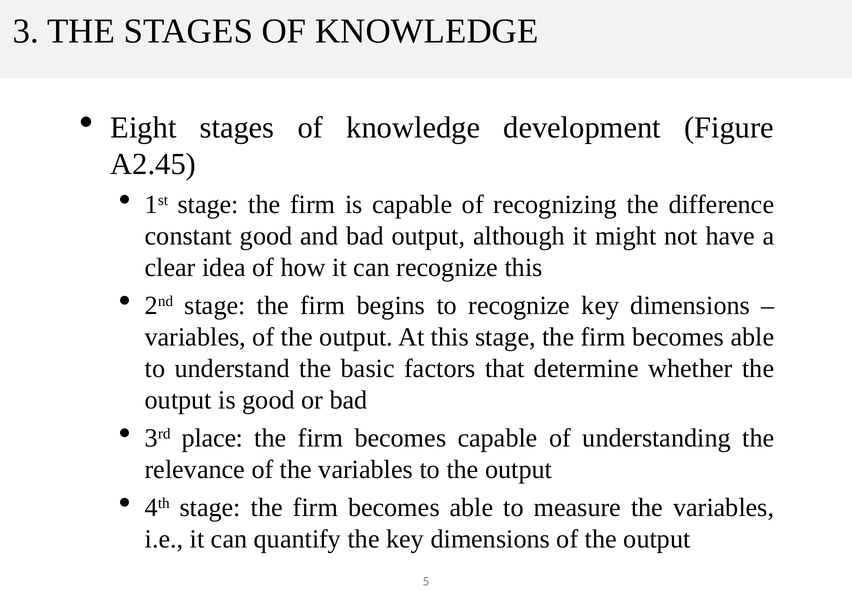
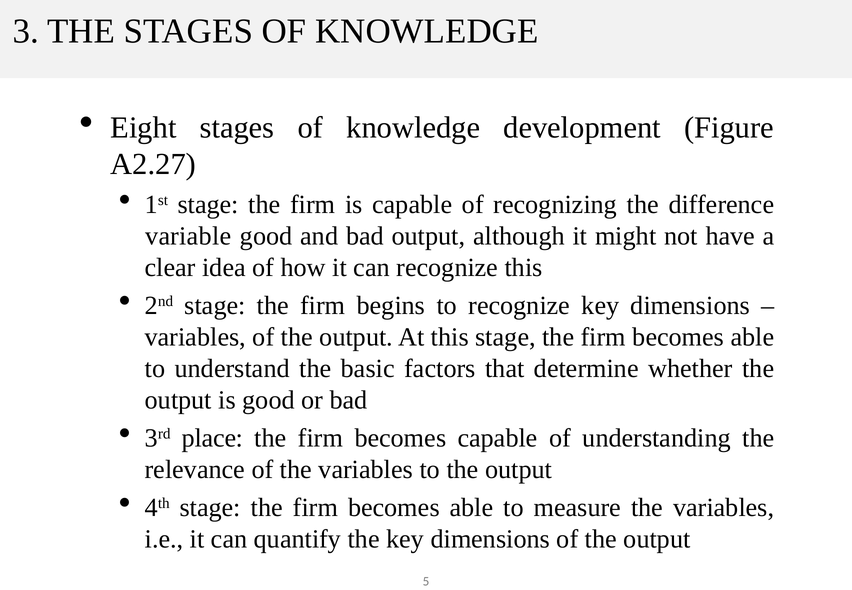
A2.45: A2.45 -> A2.27
constant: constant -> variable
